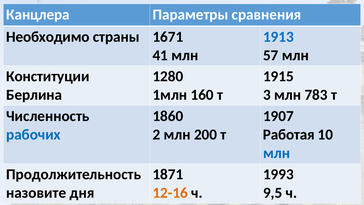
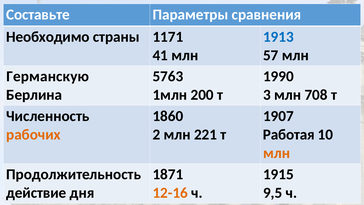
Канцлера: Канцлера -> Составьте
1671: 1671 -> 1171
Конституции: Конституции -> Германскую
1280: 1280 -> 5763
1915: 1915 -> 1990
160: 160 -> 200
783: 783 -> 708
рабочих colour: blue -> orange
200: 200 -> 221
млн at (277, 153) colour: blue -> orange
1993: 1993 -> 1915
назовите: назовите -> действие
